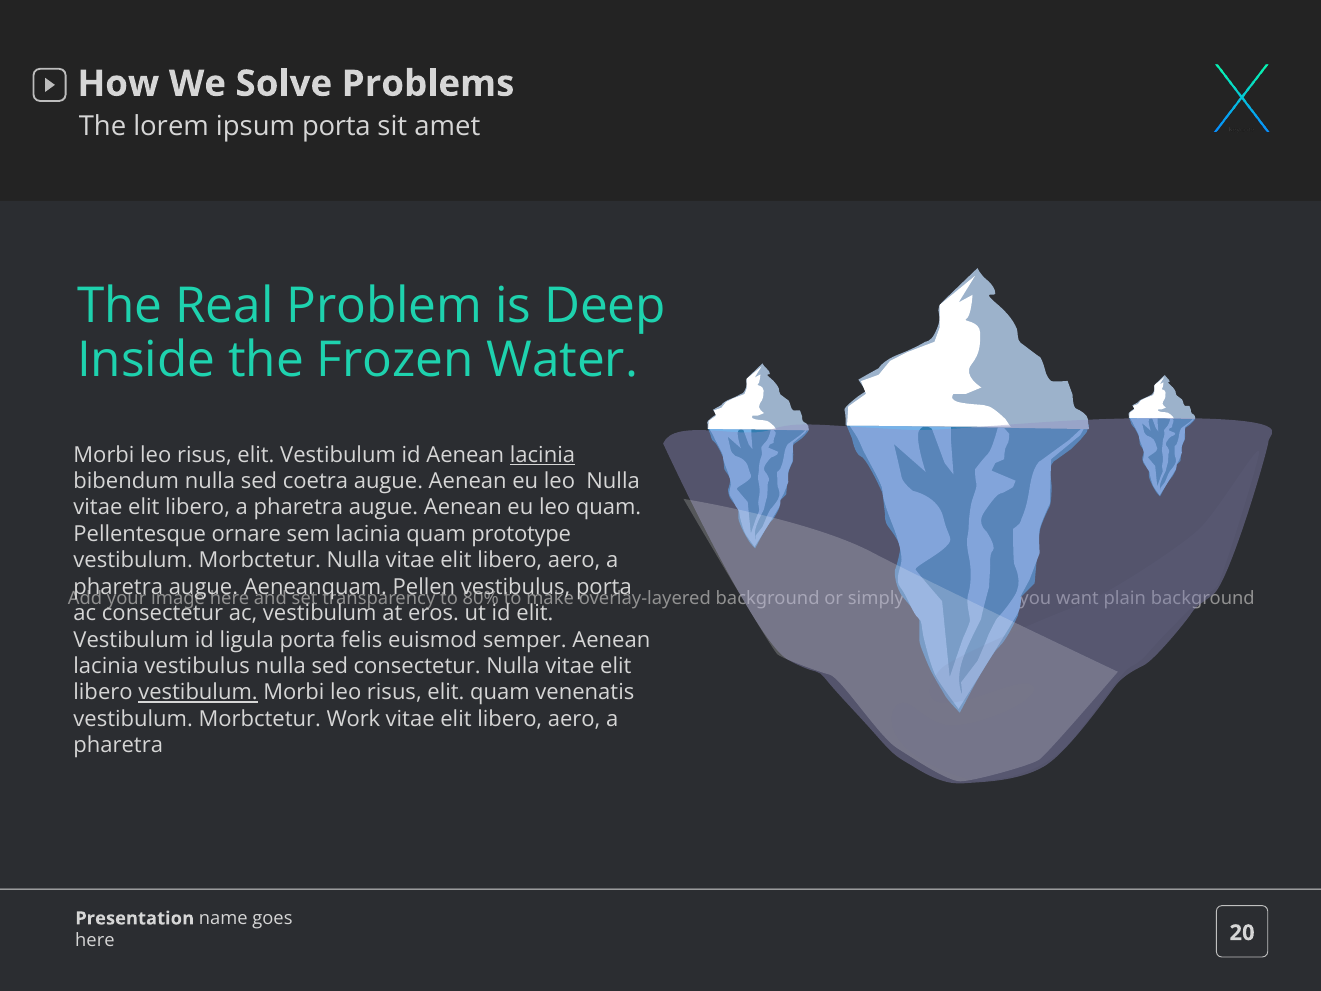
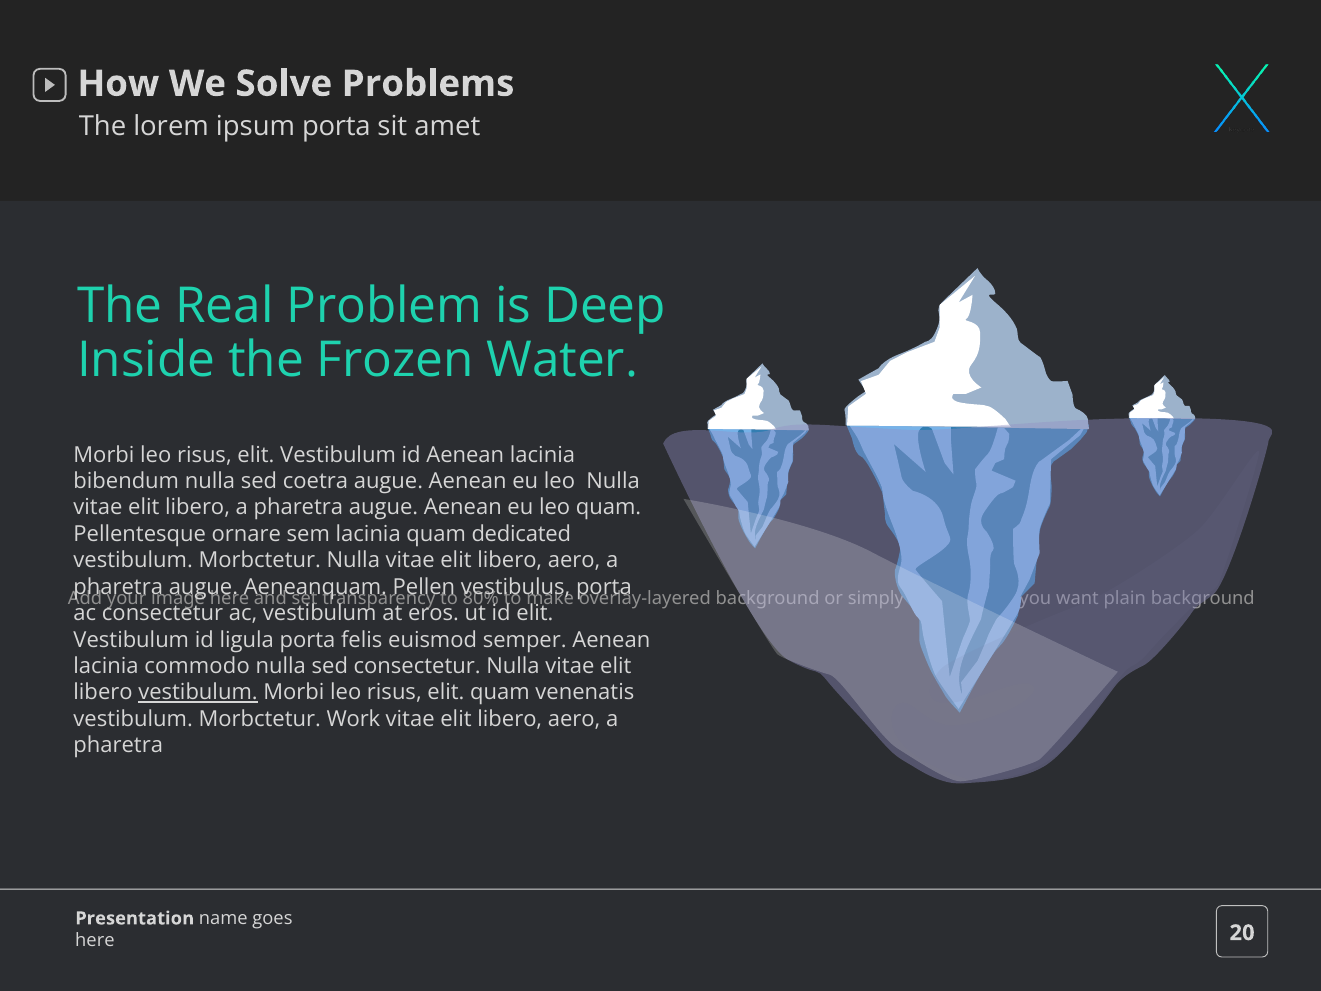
lacinia at (542, 455) underline: present -> none
prototype: prototype -> dedicated
lacinia vestibulus: vestibulus -> commodo
